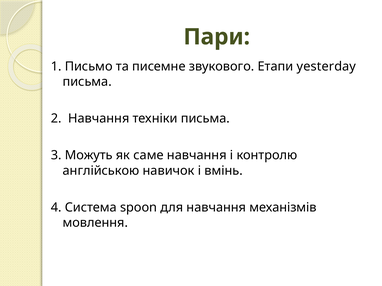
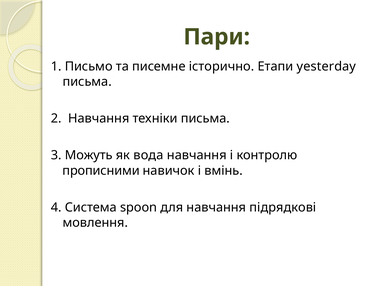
звукового: звукового -> історично
саме: саме -> вода
англійською: англійською -> прописними
механізмів: механізмів -> підрядкові
